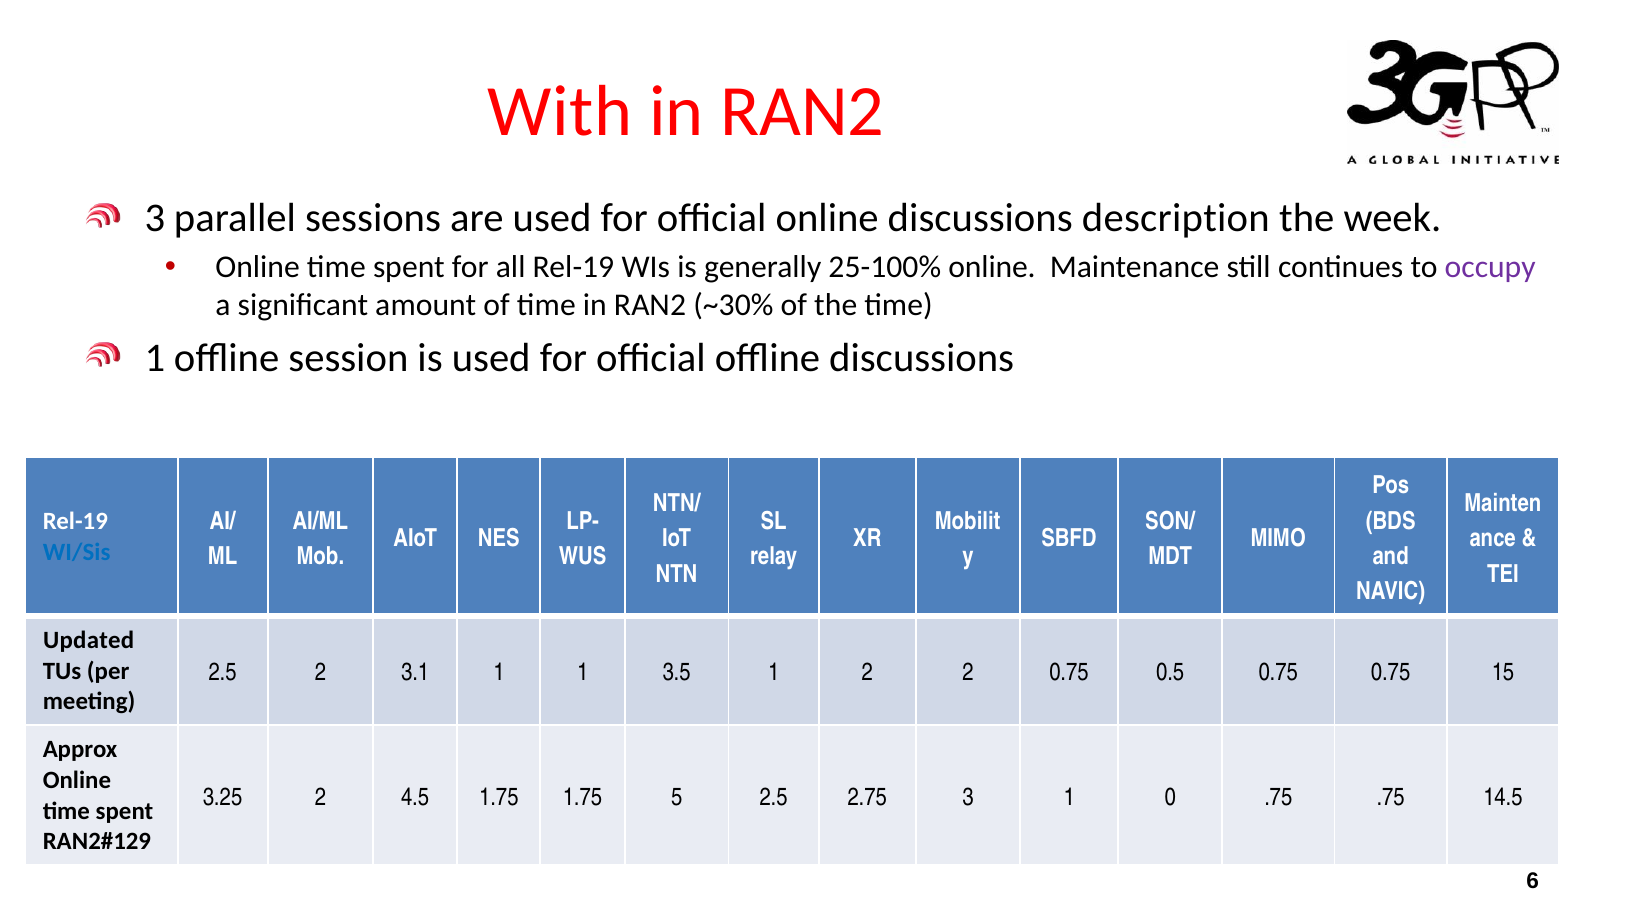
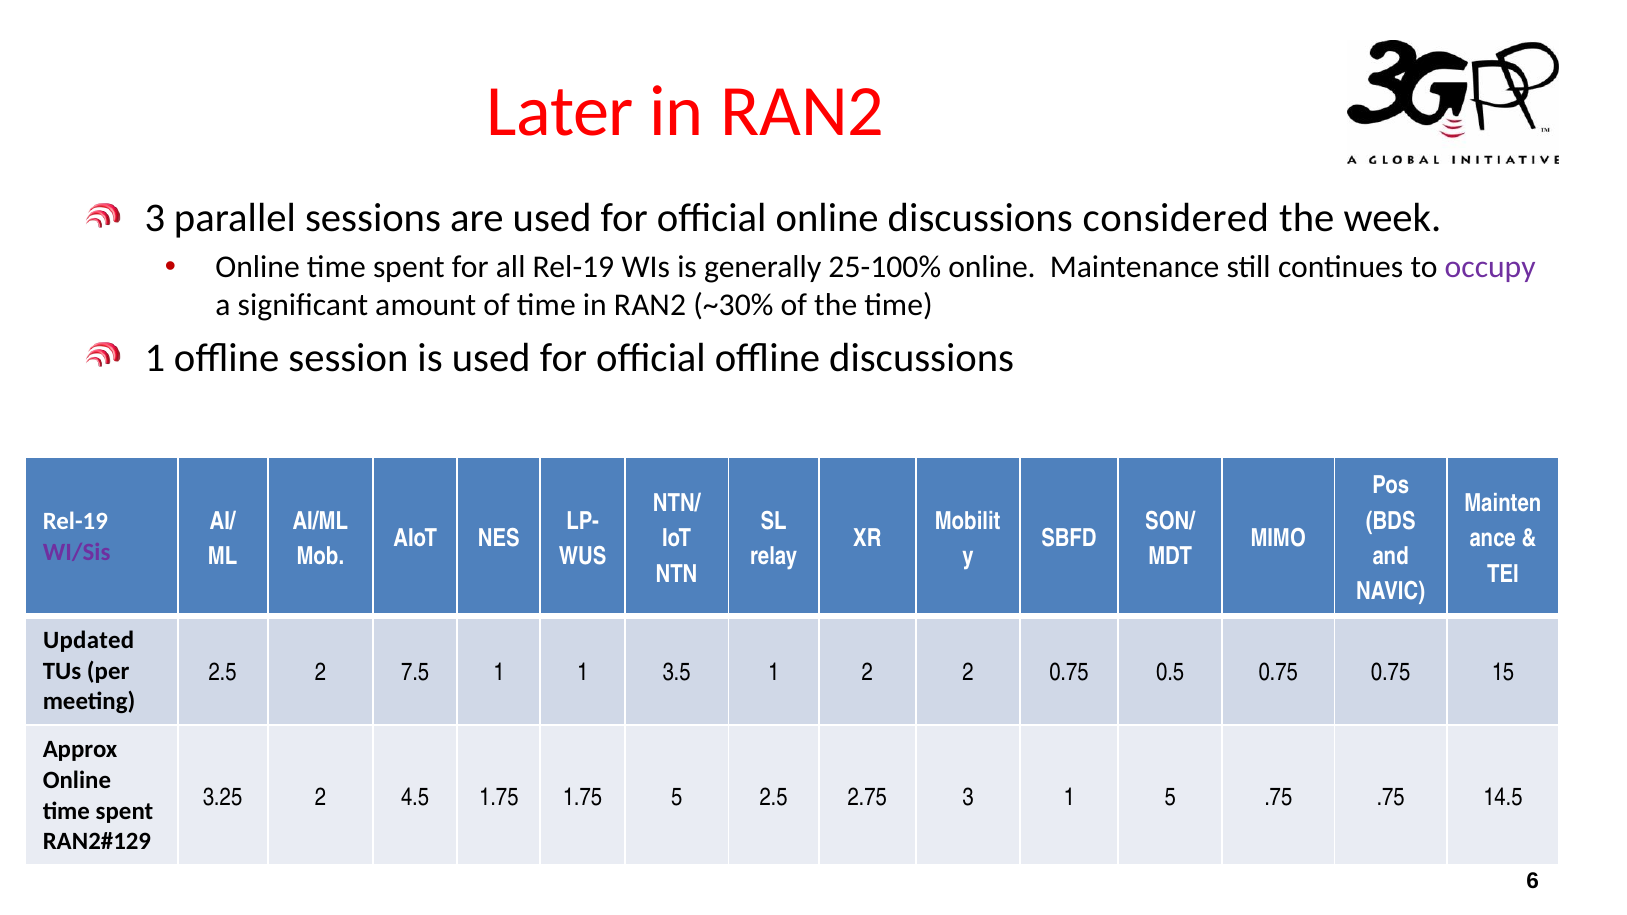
With: With -> Later
description: description -> considered
WI/Sis colour: blue -> purple
3.1: 3.1 -> 7.5
1 0: 0 -> 5
